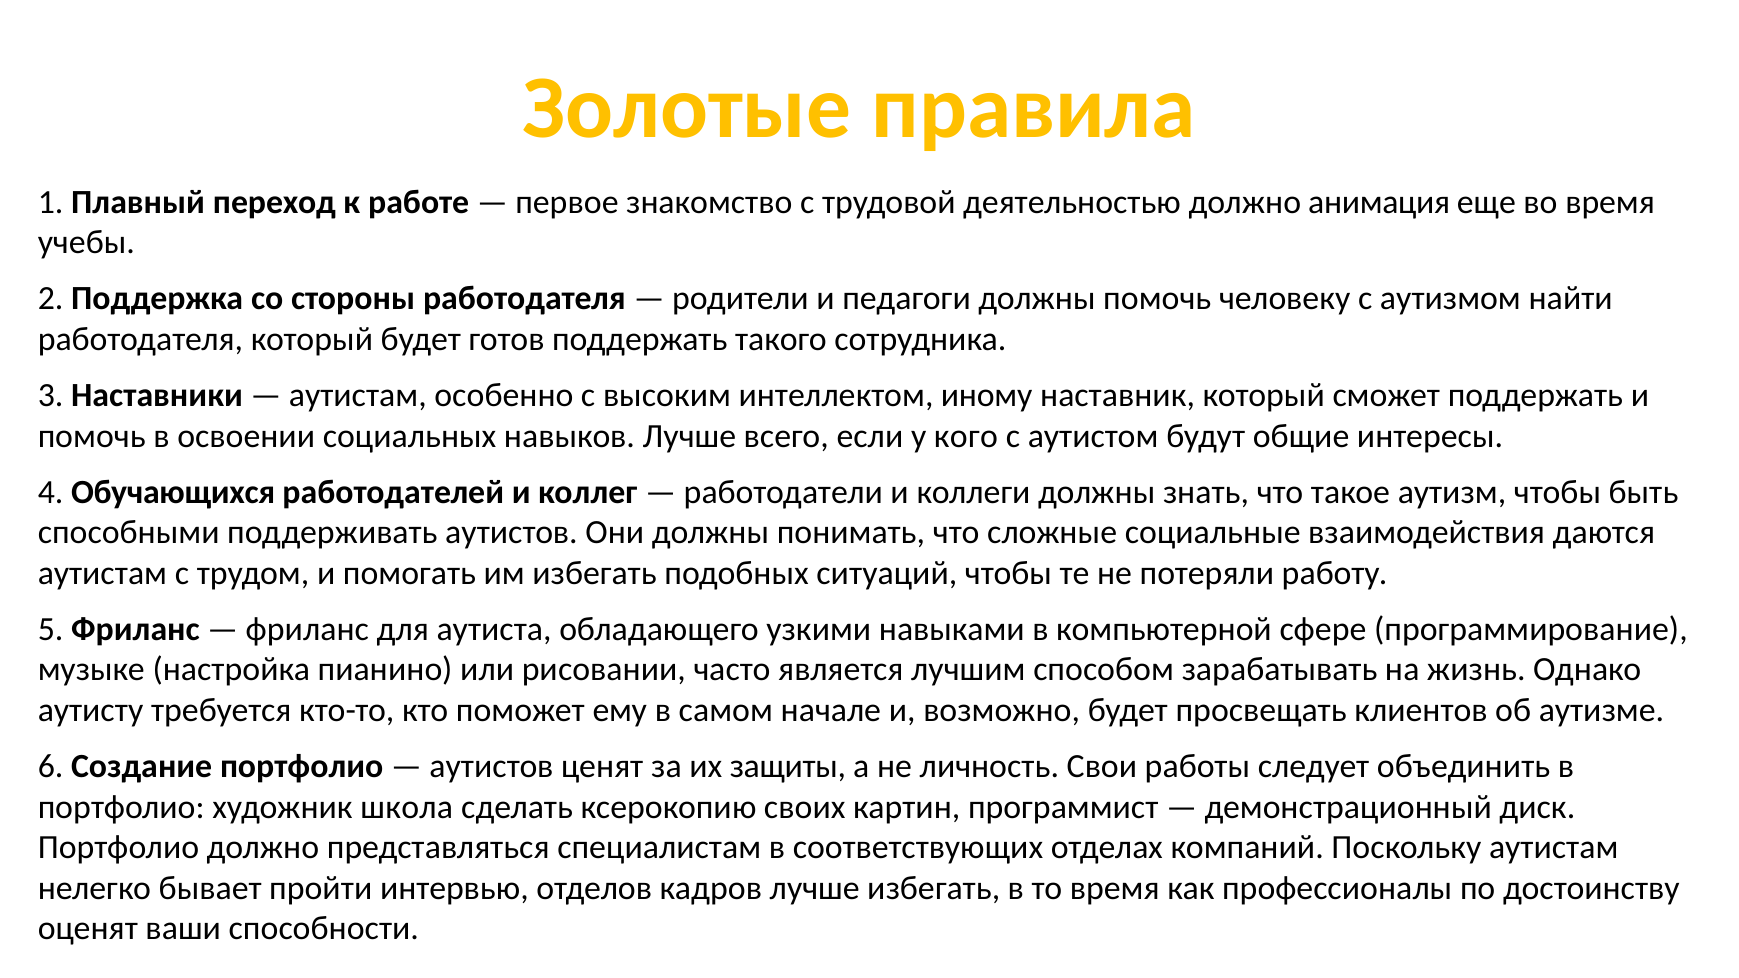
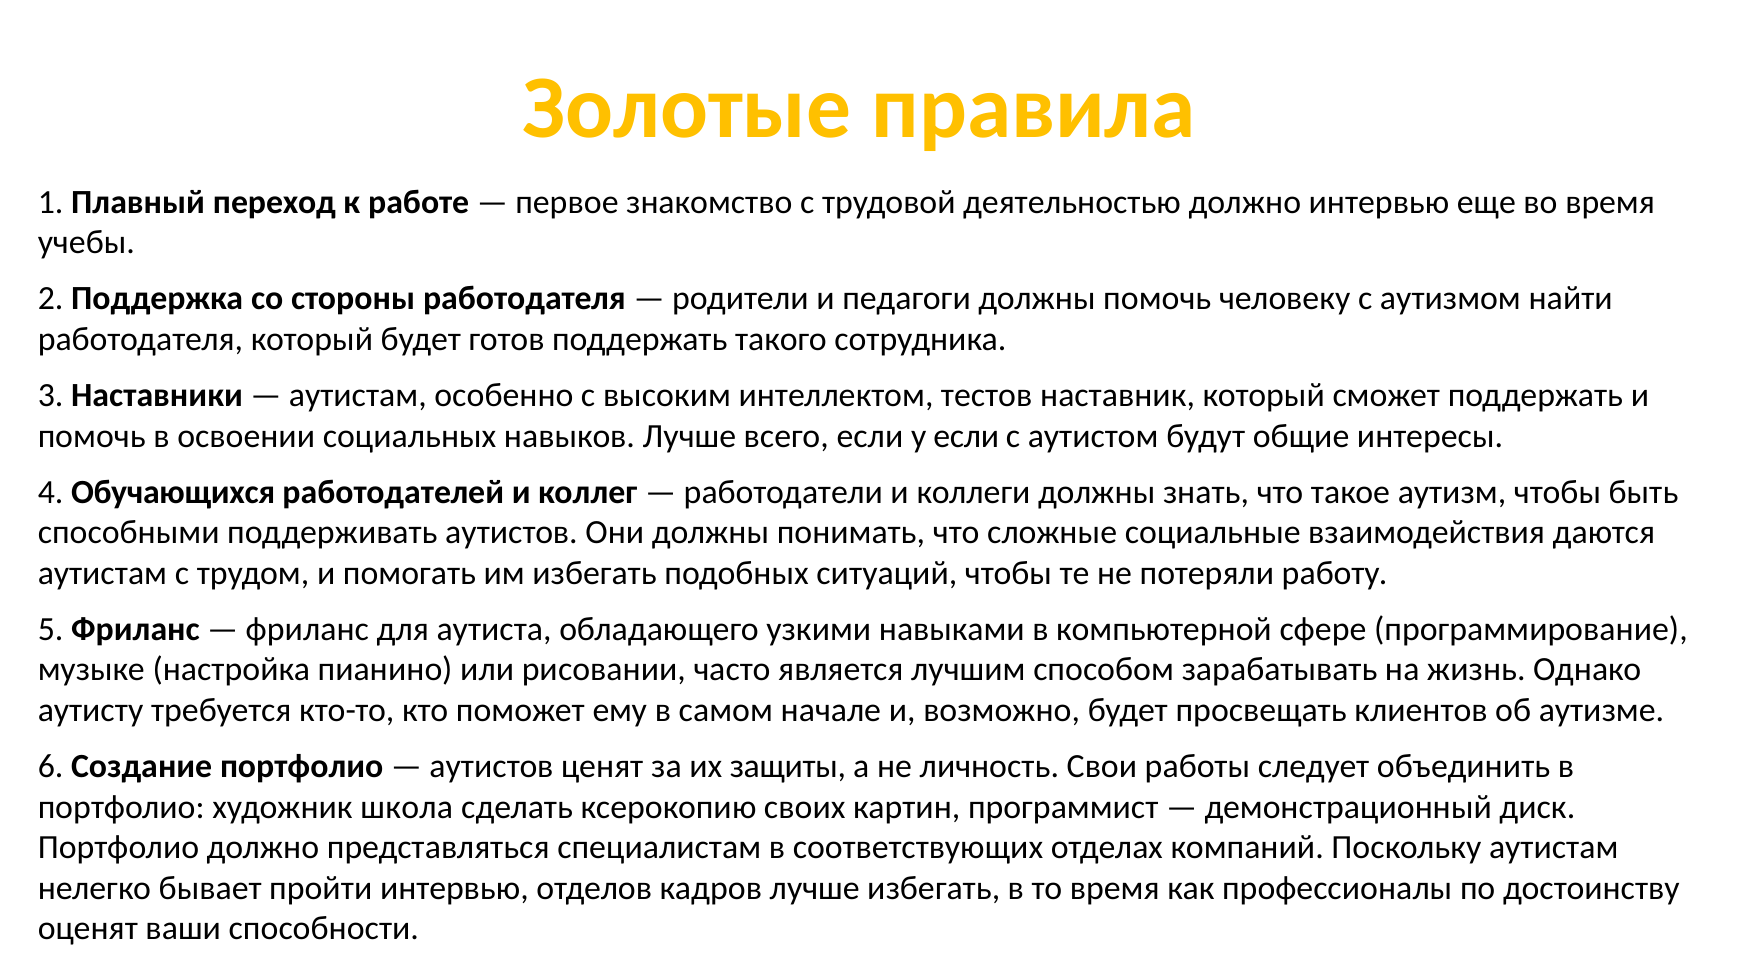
должно анимация: анимация -> интервью
иному: иному -> тестов
у кого: кого -> если
